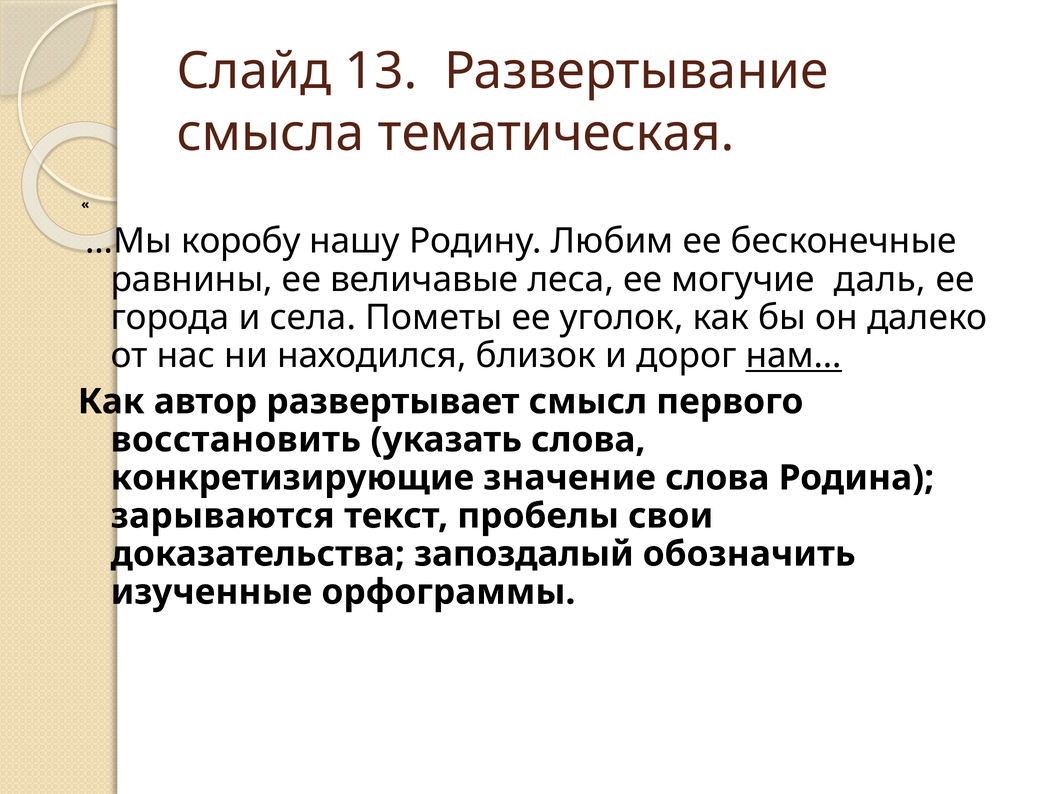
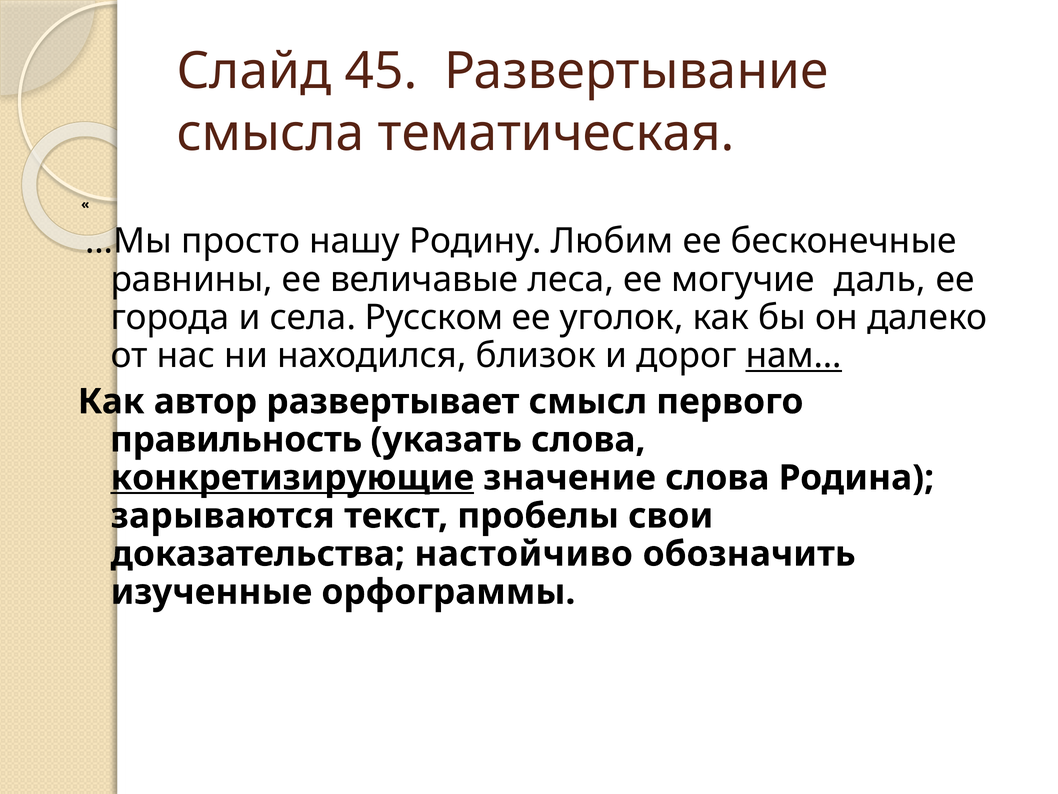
13: 13 -> 45
коробу: коробу -> просто
Пометы: Пометы -> Русском
восстановить: восстановить -> правильность
конкретизирующие underline: none -> present
запоздалый: запоздалый -> настойчиво
